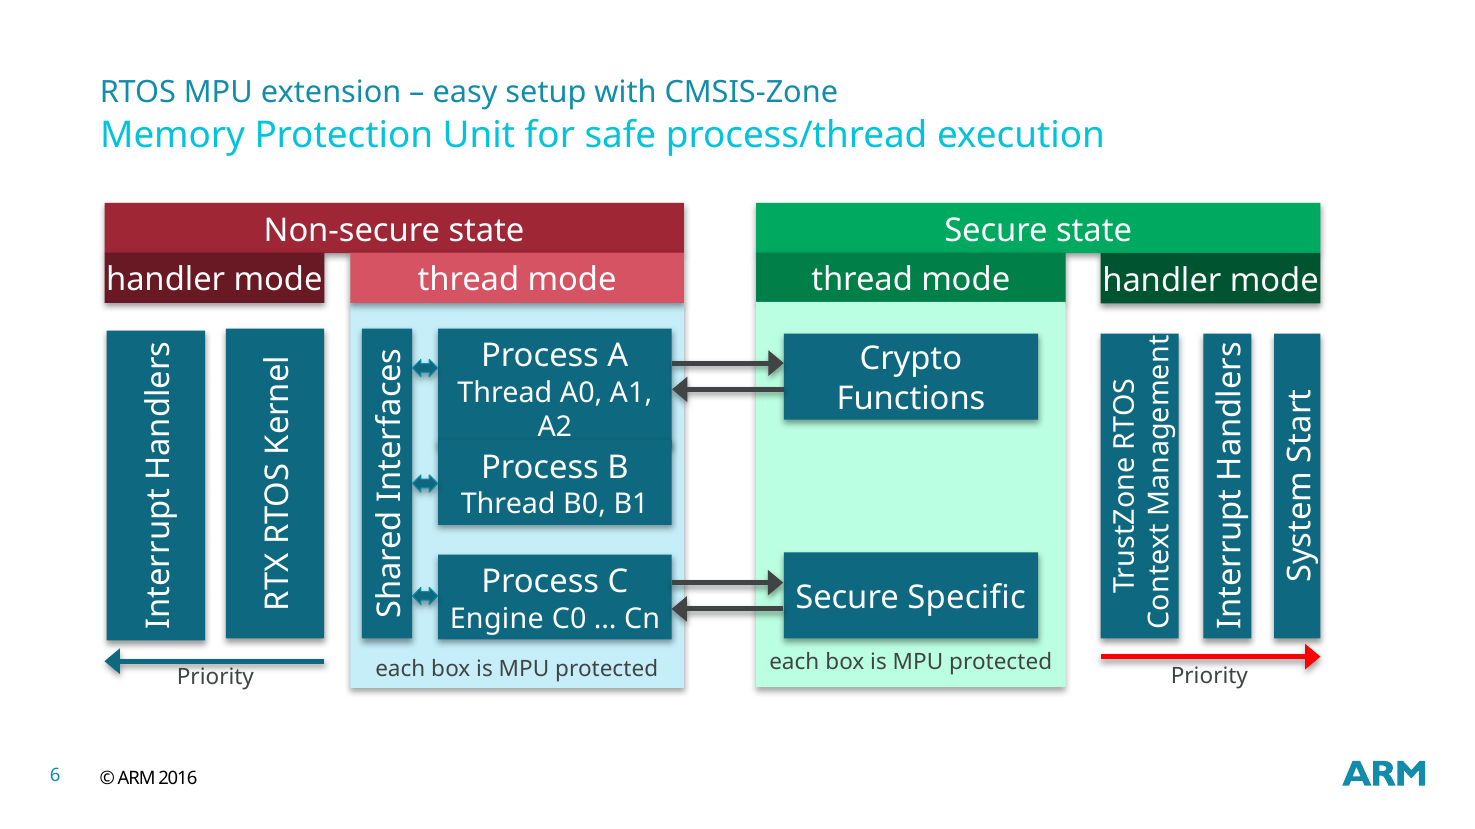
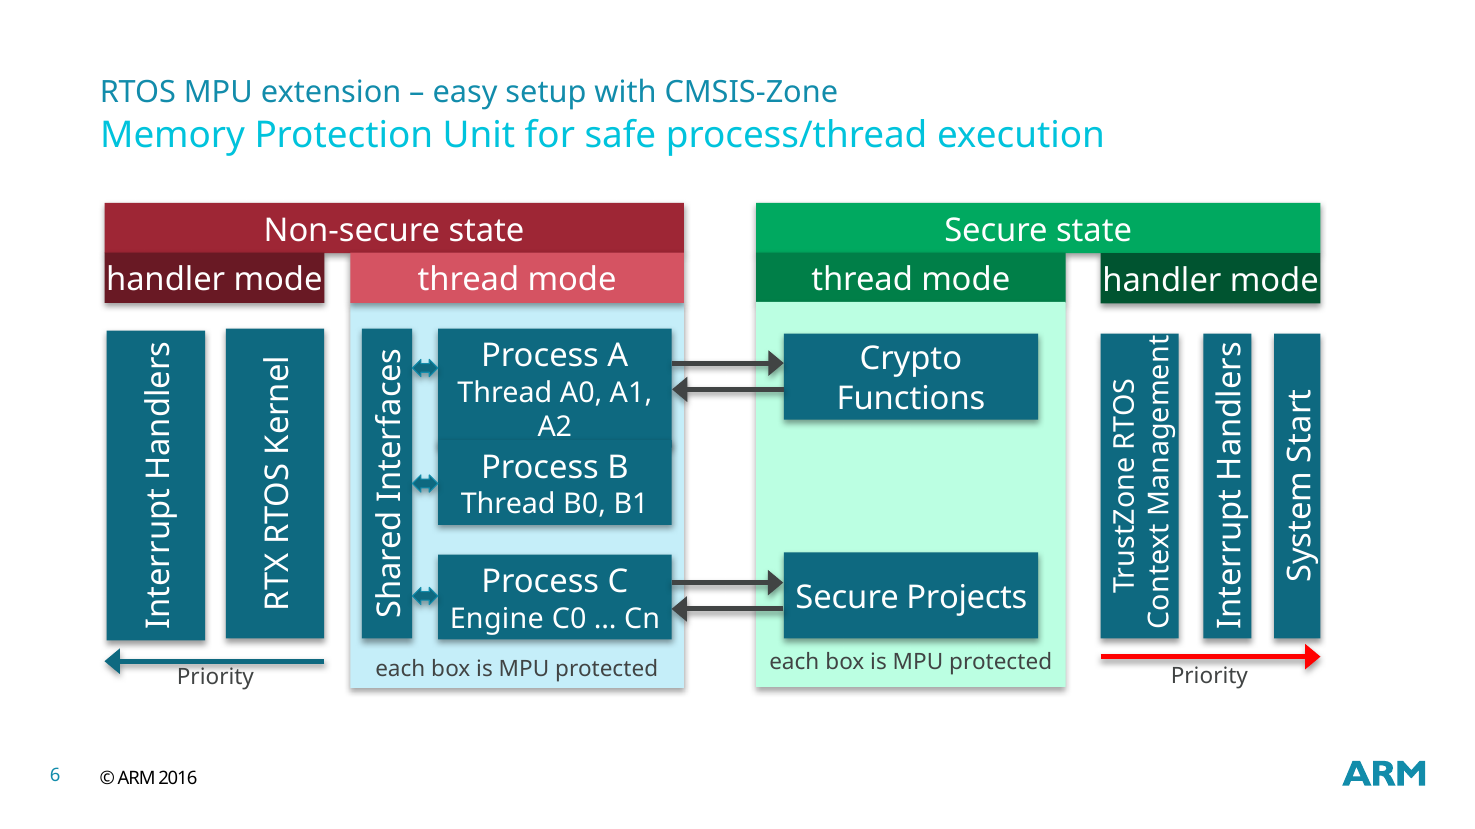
Specific: Specific -> Projects
